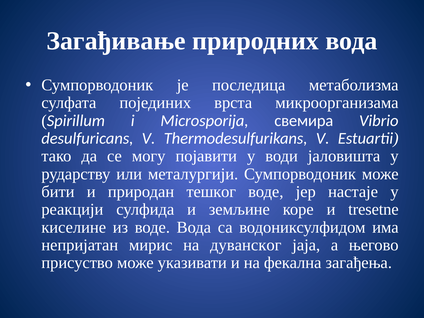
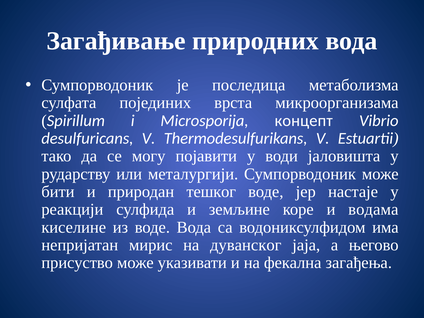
свемира: свемира -> концепт
tresetne: tresetne -> водама
